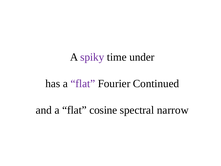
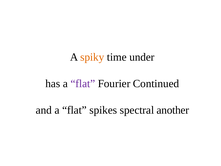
spiky colour: purple -> orange
cosine: cosine -> spikes
narrow: narrow -> another
